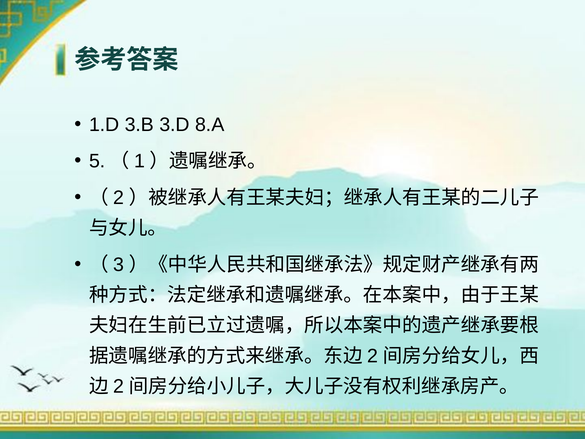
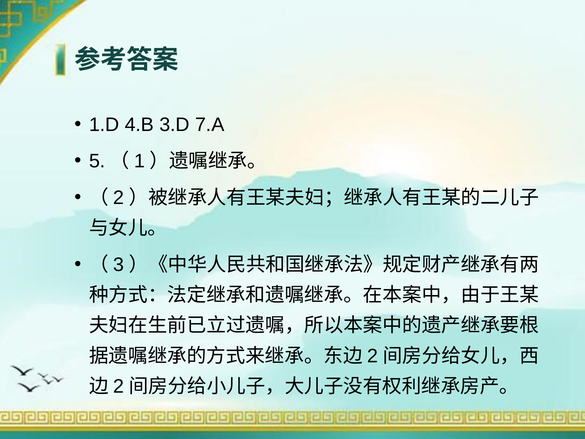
3.B: 3.B -> 4.B
8.A: 8.A -> 7.A
